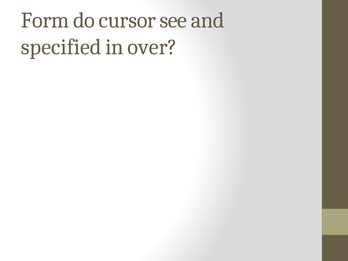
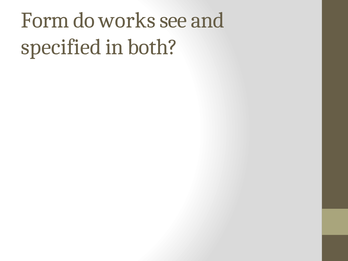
cursor: cursor -> works
over: over -> both
